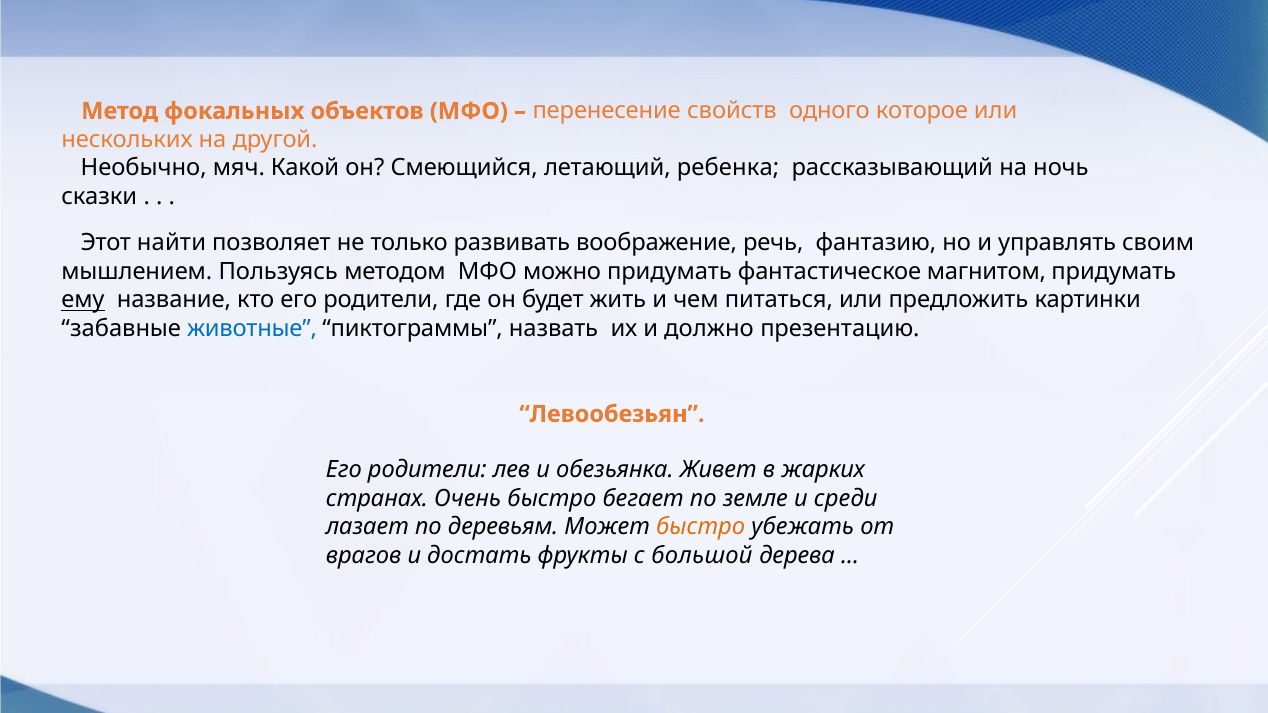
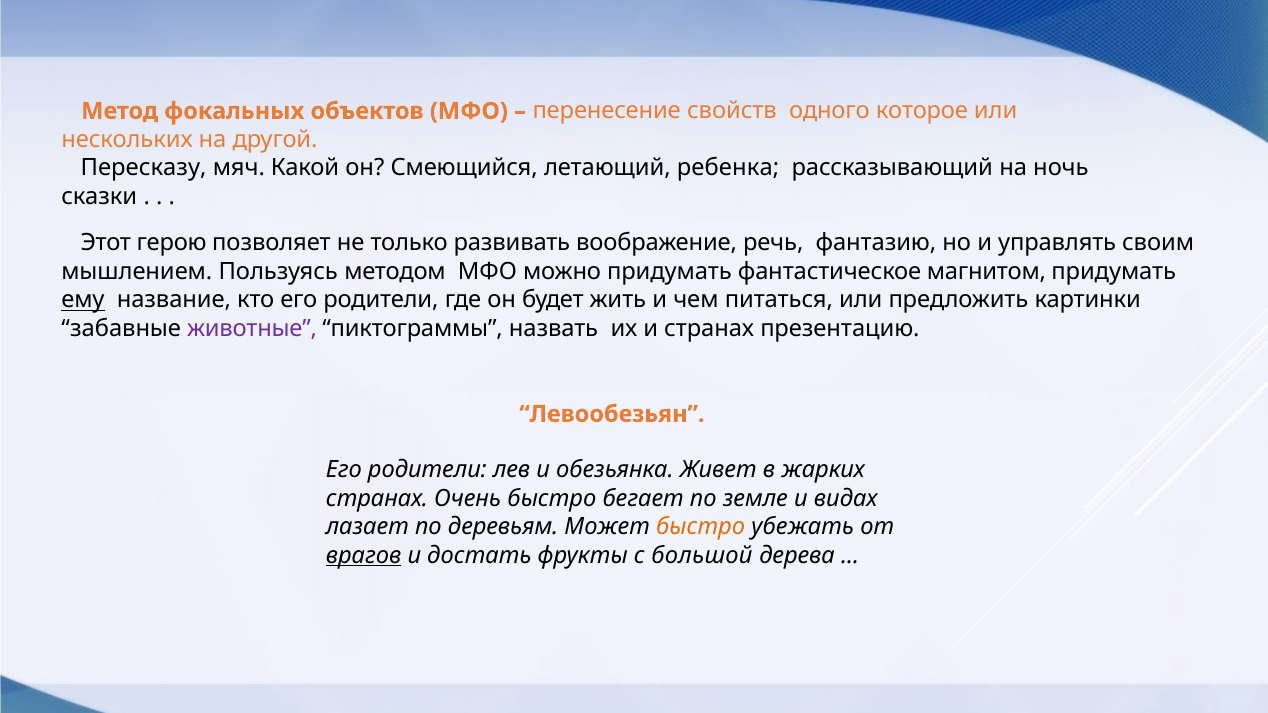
Необычно: Необычно -> Пересказу
найти: найти -> герою
животные colour: blue -> purple
и должно: должно -> странах
среди: среди -> видах
врагов underline: none -> present
